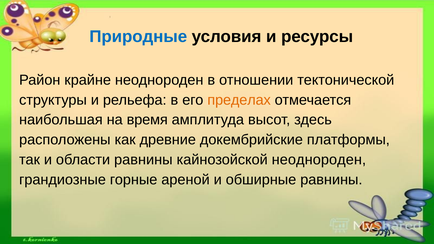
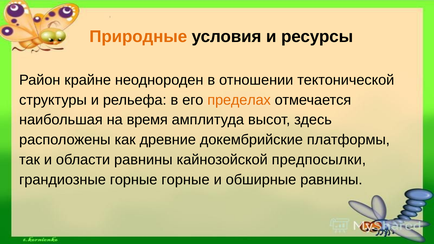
Природные colour: blue -> orange
кайнозойской неоднороден: неоднороден -> предпосылки
горные ареной: ареной -> горные
